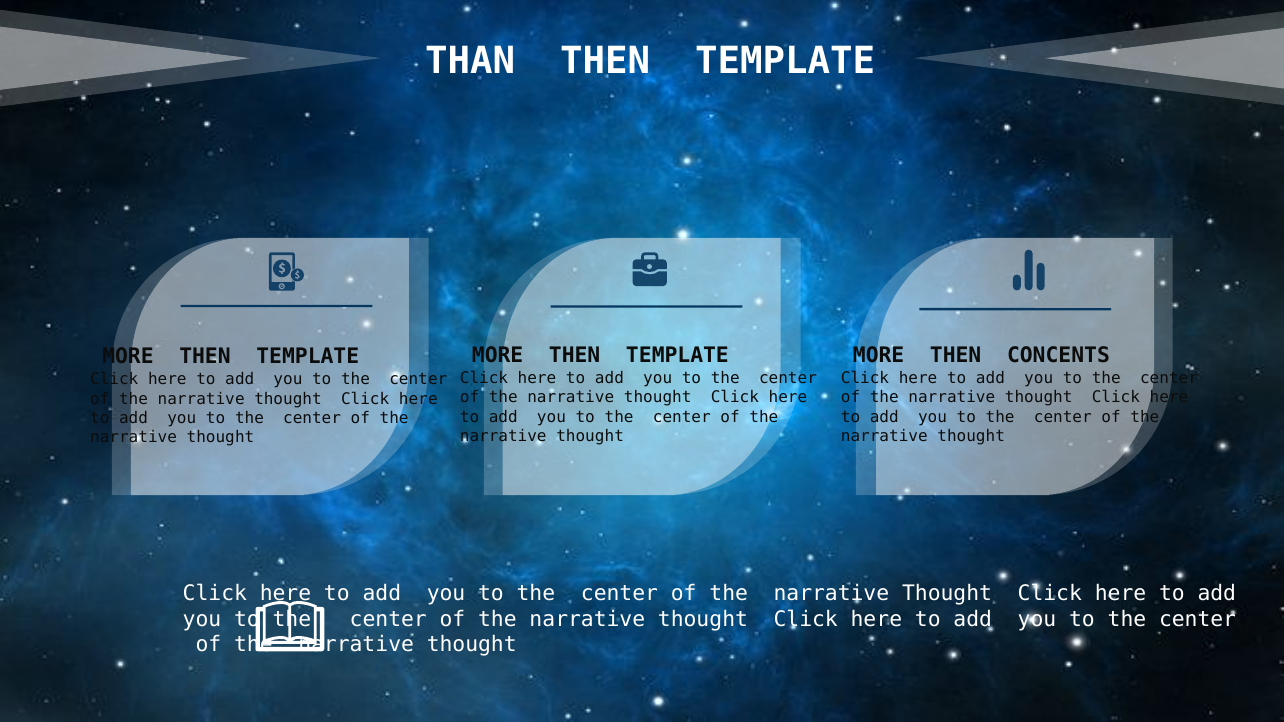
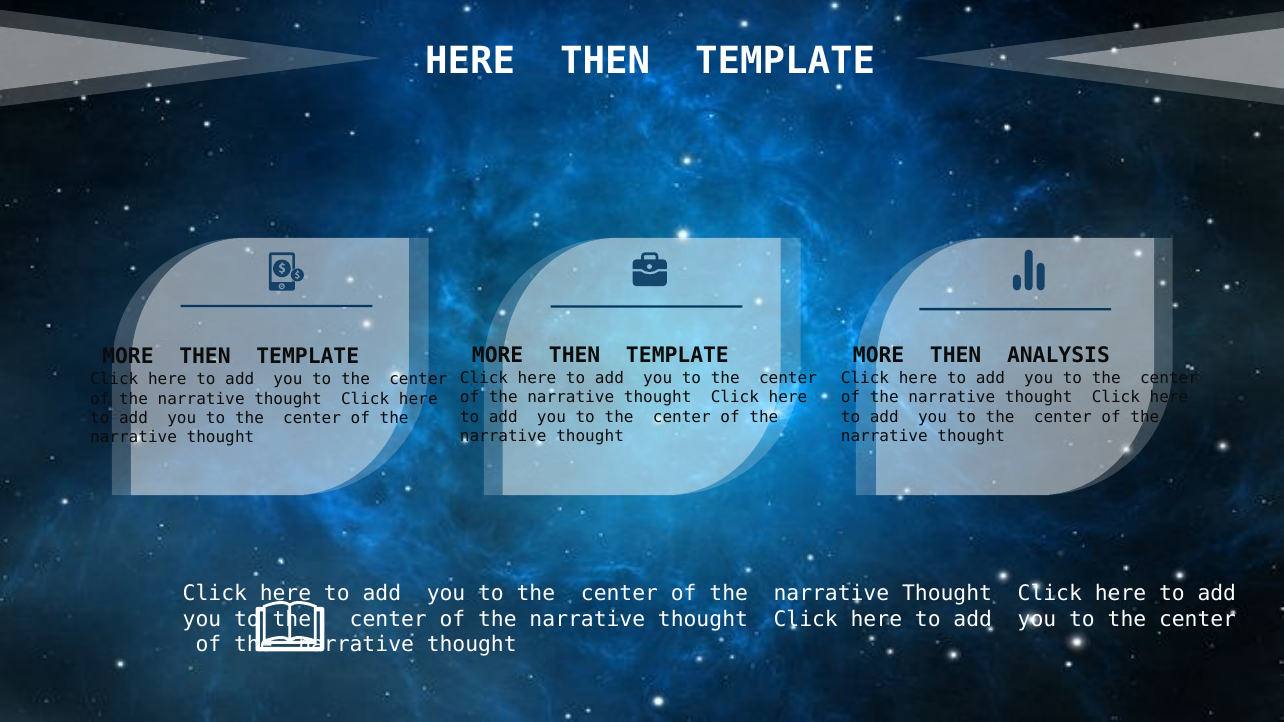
THAN at (470, 61): THAN -> HERE
CONCENTS: CONCENTS -> ANALYSIS
